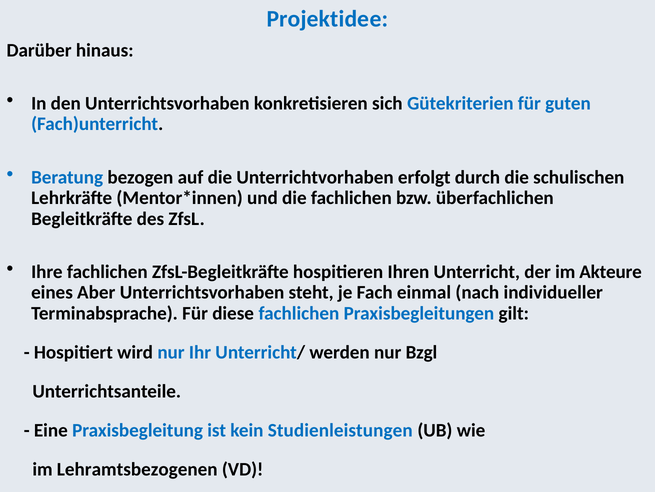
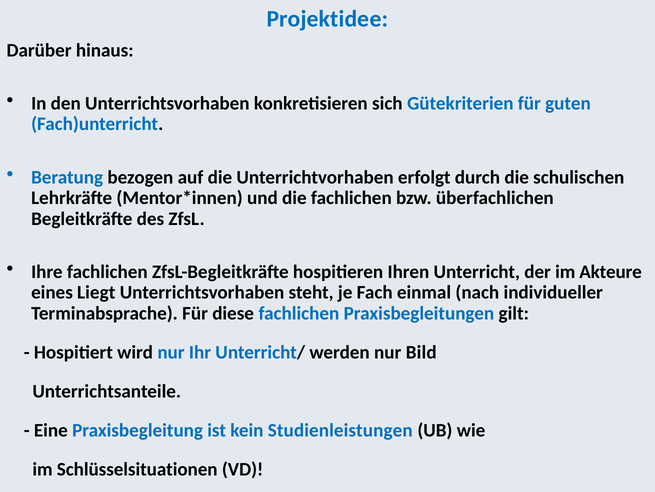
Aber: Aber -> Liegt
Bzgl: Bzgl -> Bild
Lehramtsbezogenen: Lehramtsbezogenen -> Schlüsselsituationen
